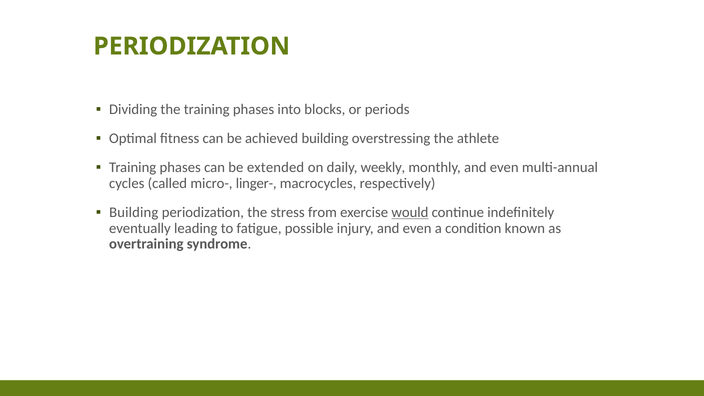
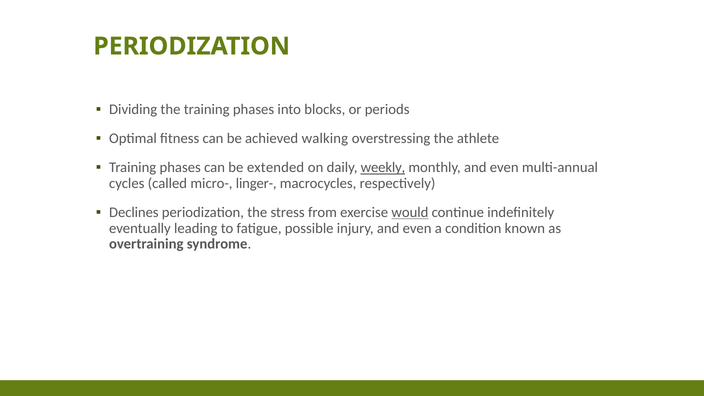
achieved building: building -> walking
weekly underline: none -> present
Building at (134, 212): Building -> Declines
